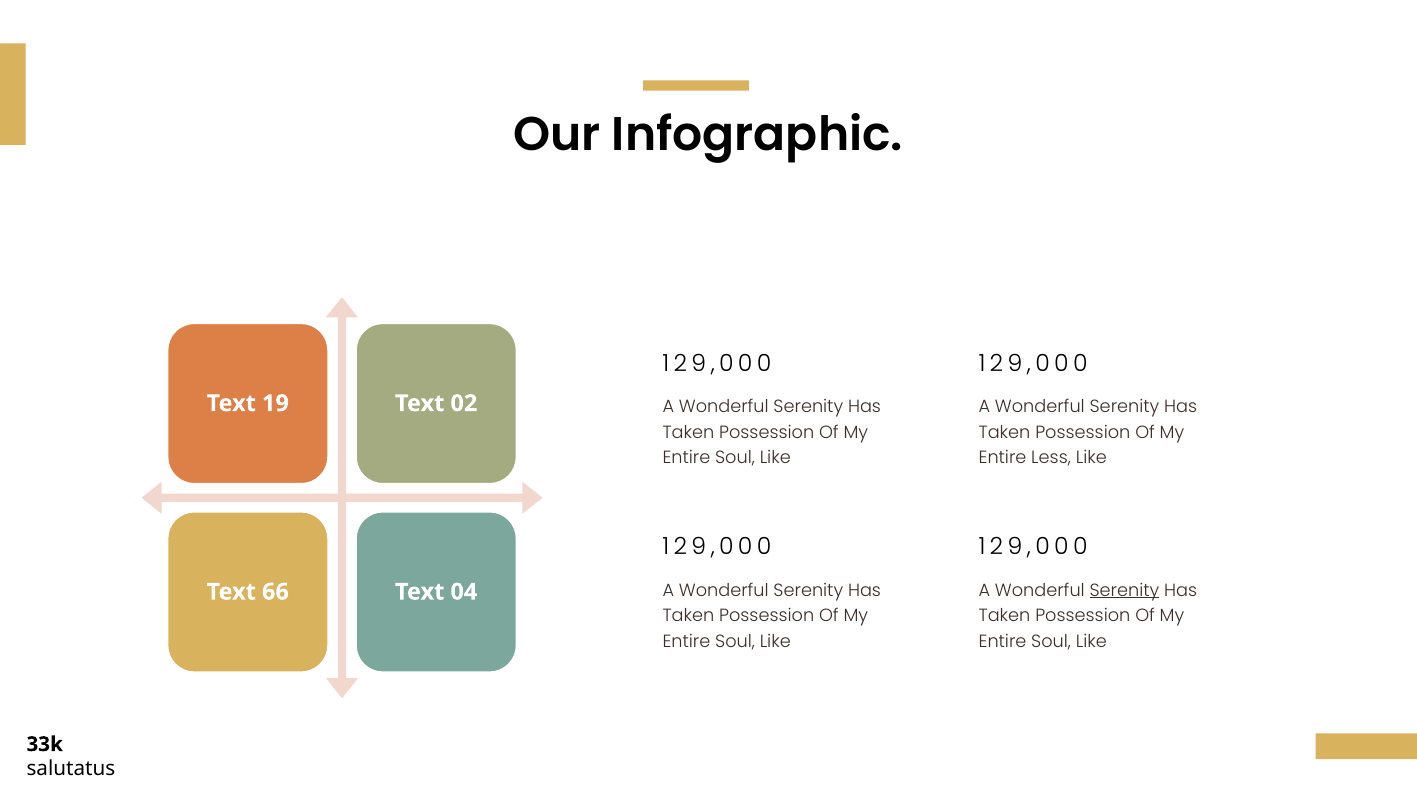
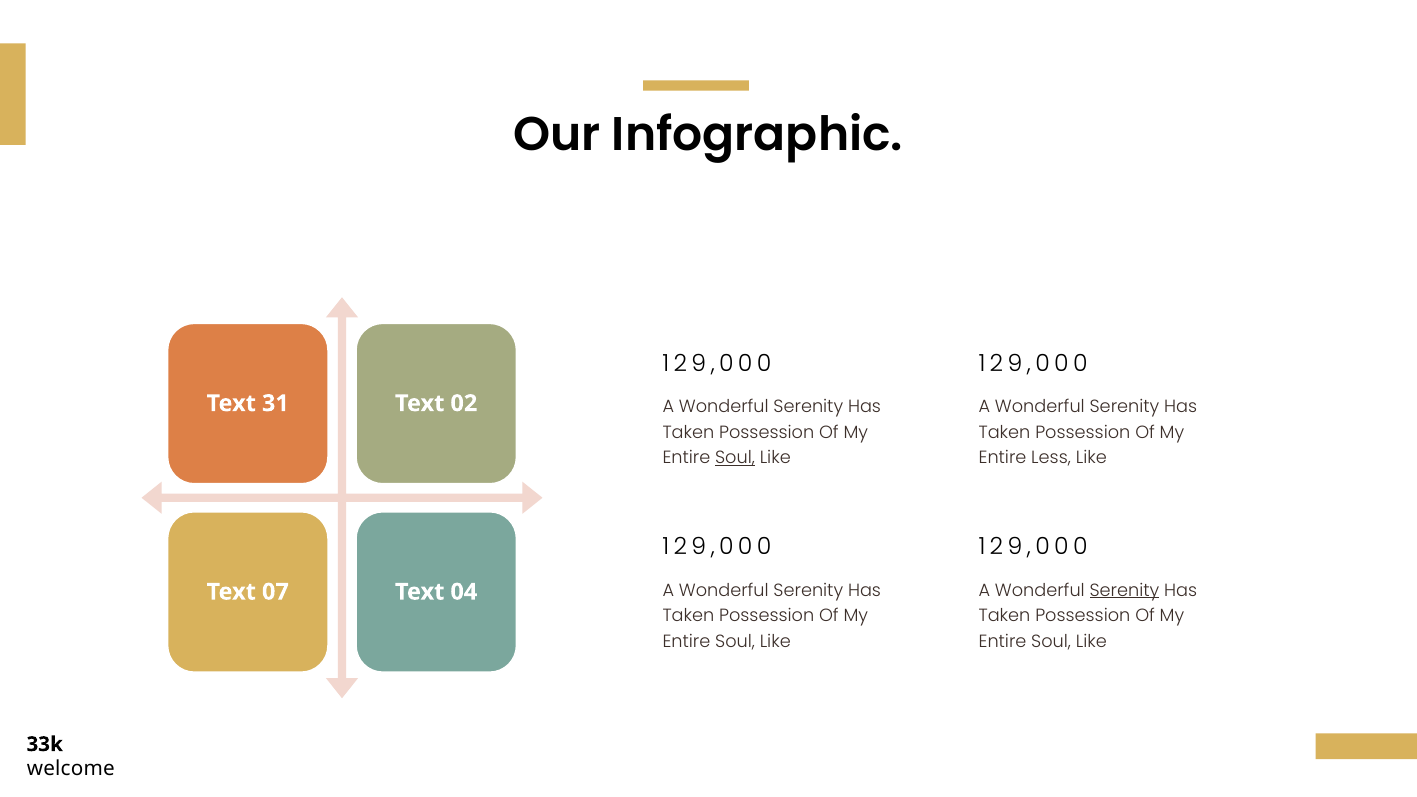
19: 19 -> 31
Soul at (735, 458) underline: none -> present
66: 66 -> 07
salutatus: salutatus -> welcome
